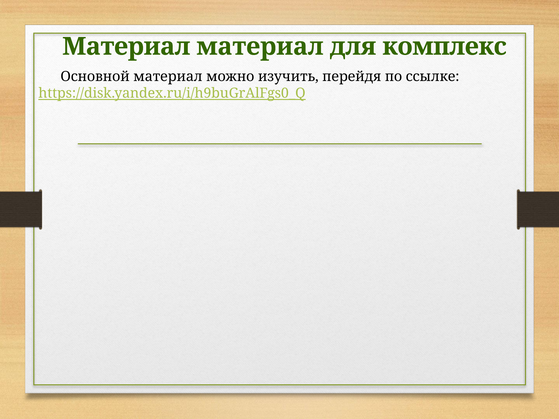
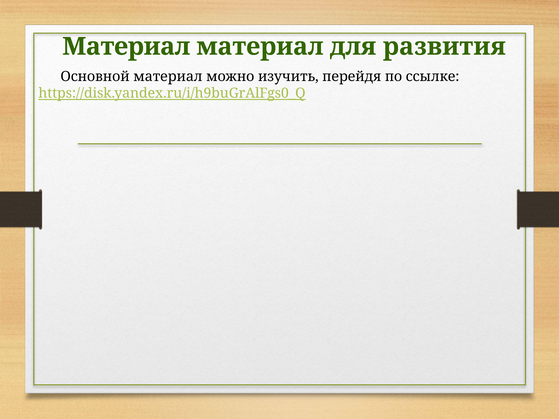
комплекс: комплекс -> развития
